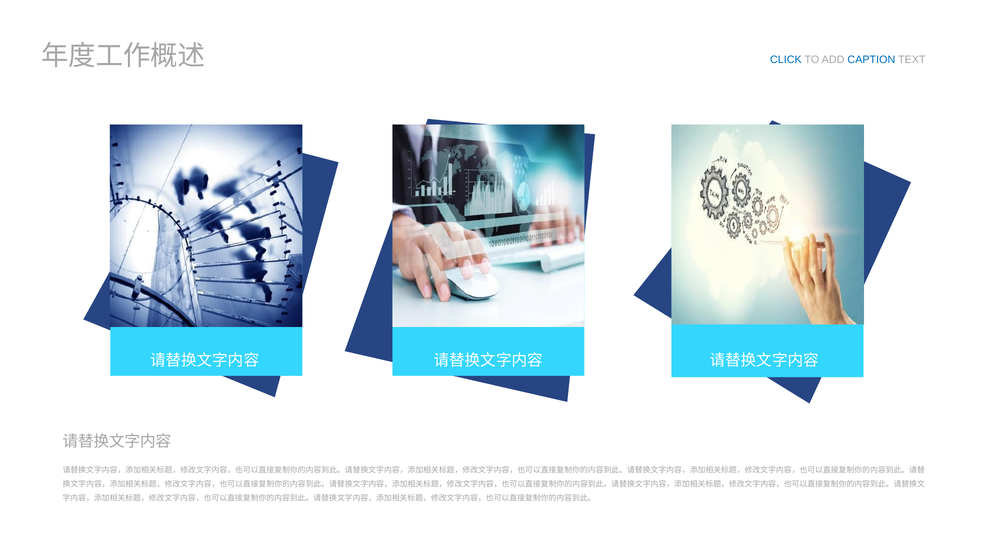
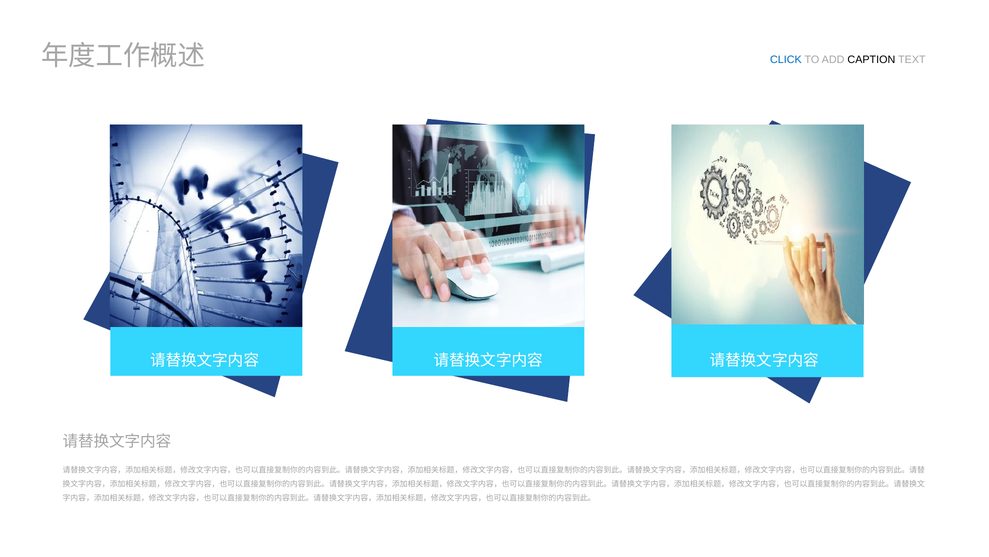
CAPTION colour: blue -> black
